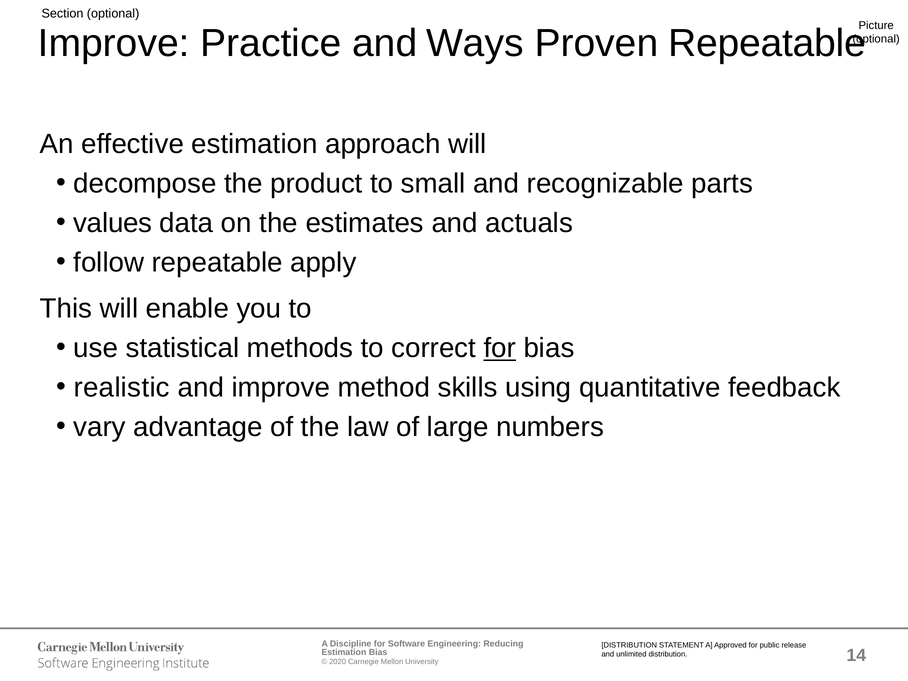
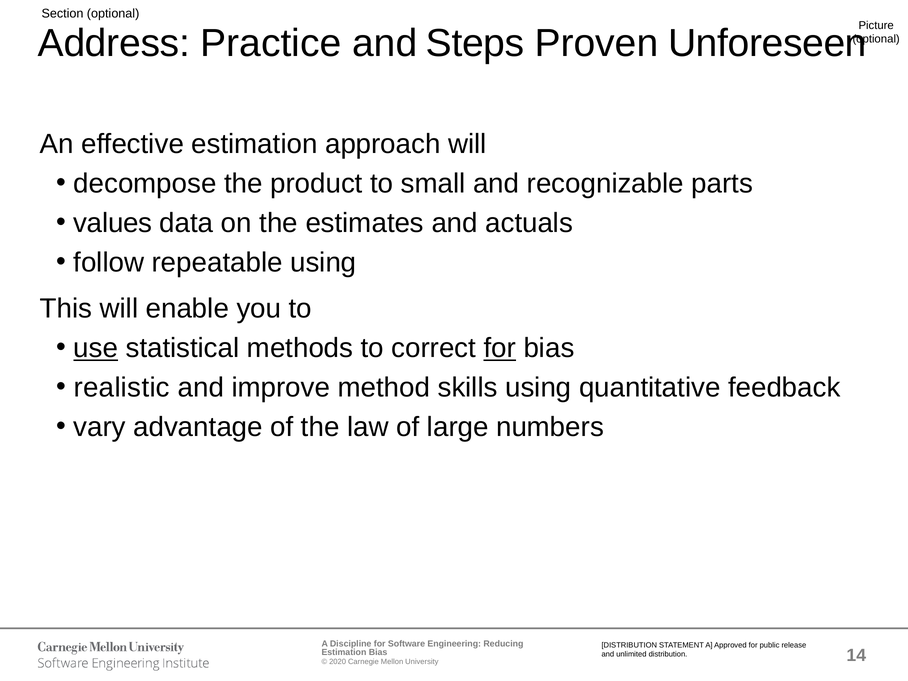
Improve at (114, 44): Improve -> Address
Ways: Ways -> Steps
Proven Repeatable: Repeatable -> Unforeseen
repeatable apply: apply -> using
use underline: none -> present
